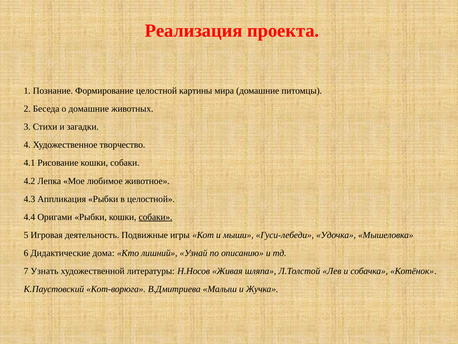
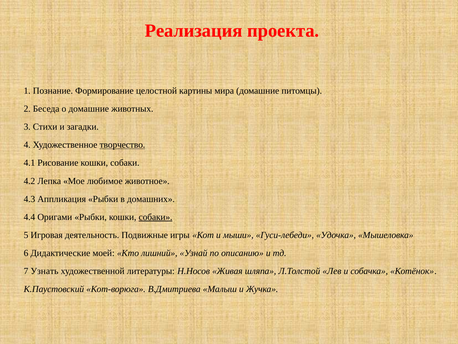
творчество underline: none -> present
в целостной: целостной -> домашних
дома: дома -> моей
